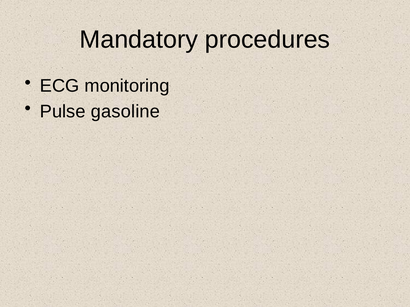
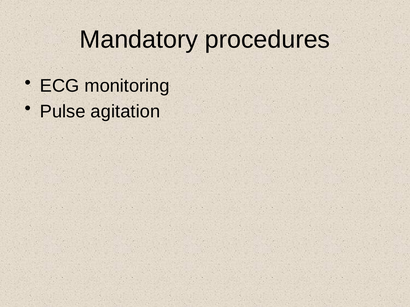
gasoline: gasoline -> agitation
